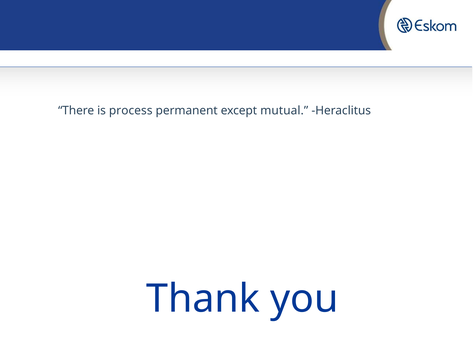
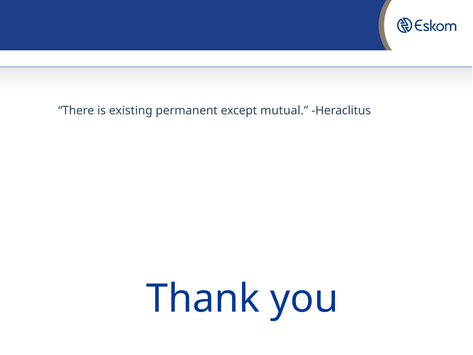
process: process -> existing
